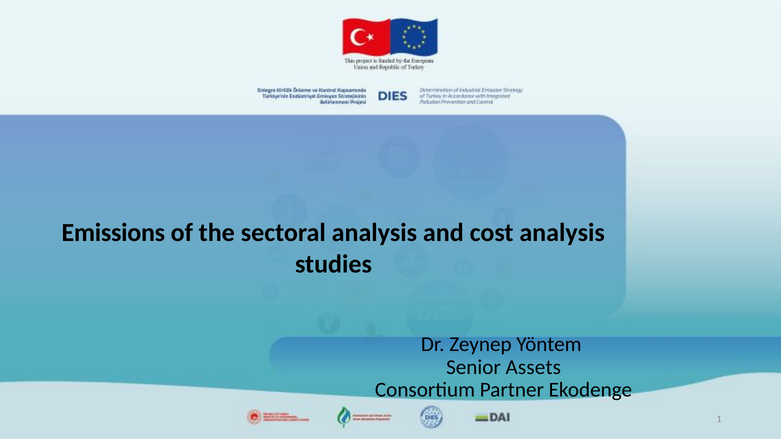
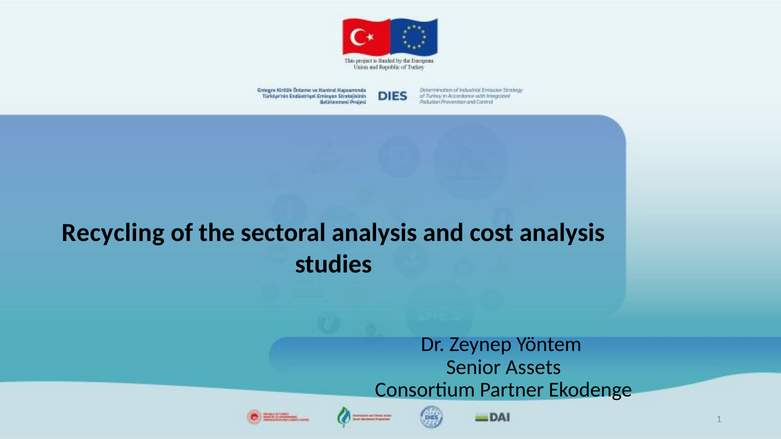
Emissions: Emissions -> Recycling
